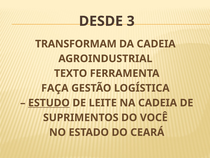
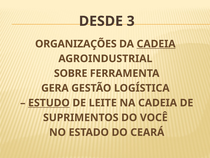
TRANSFORMAM: TRANSFORMAM -> ORGANIZAÇÕES
CADEIA at (156, 44) underline: none -> present
TEXTO: TEXTO -> SOBRE
FAÇA: FAÇA -> GERA
